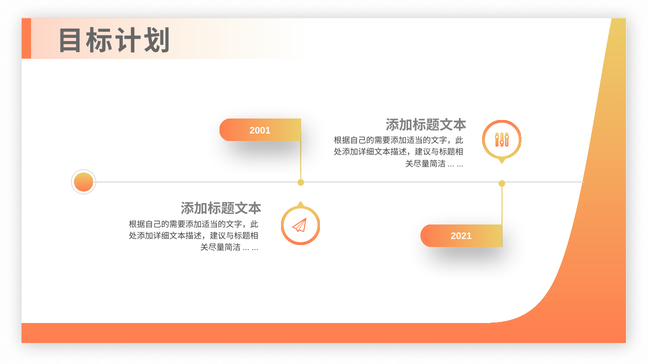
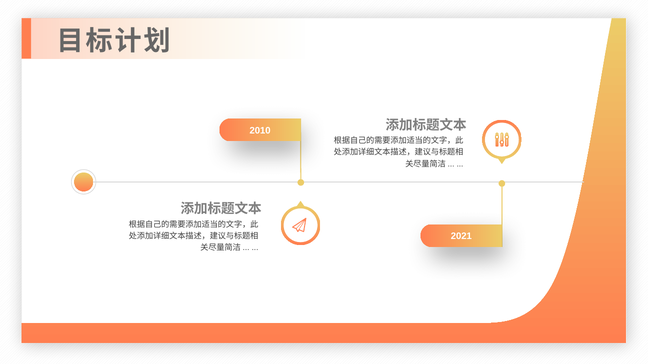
2001: 2001 -> 2010
